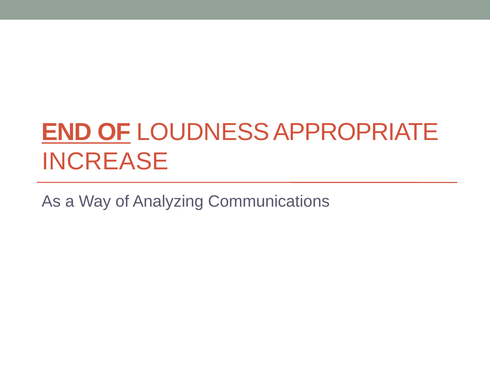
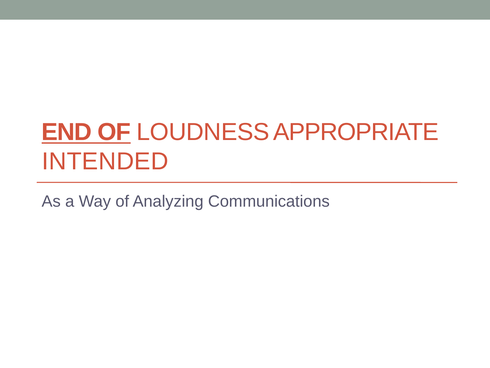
INCREASE: INCREASE -> INTENDED
